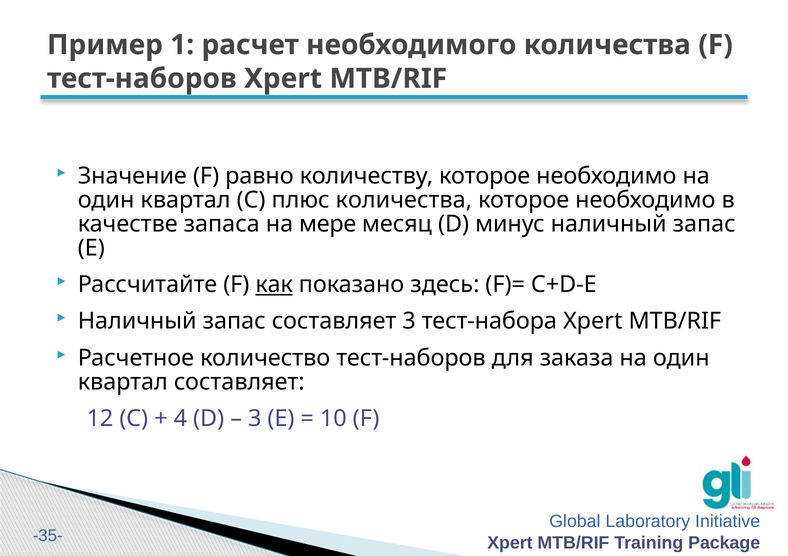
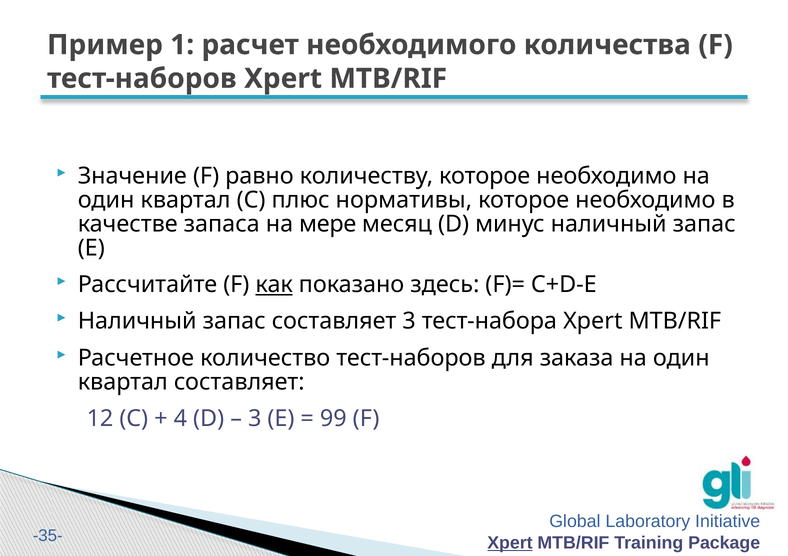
плюс количества: количества -> нормативы
10: 10 -> 99
Xpert at (510, 543) underline: none -> present
